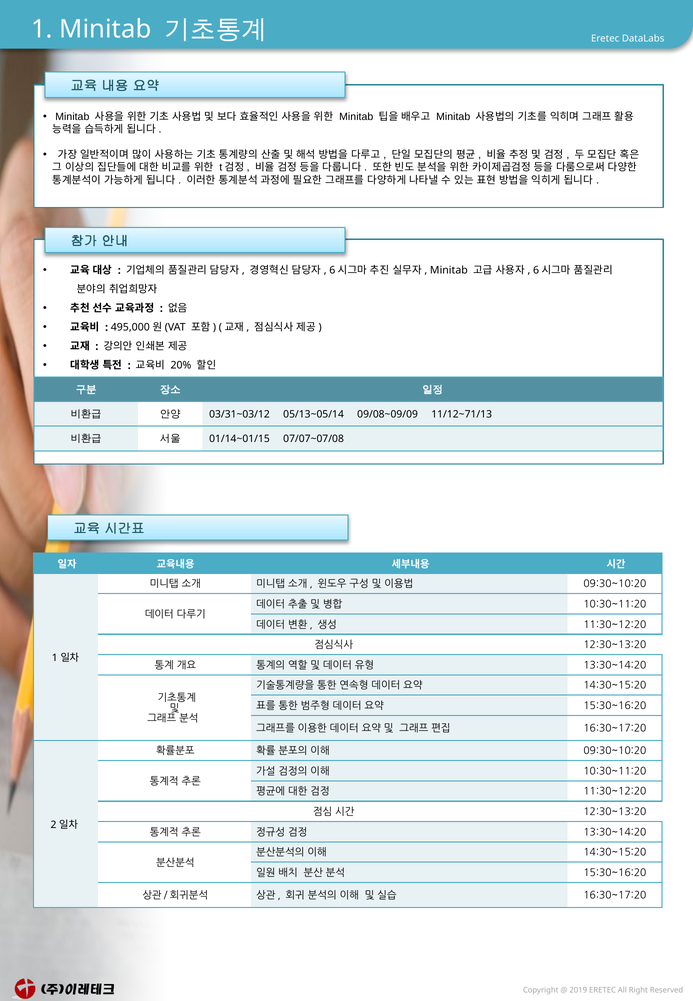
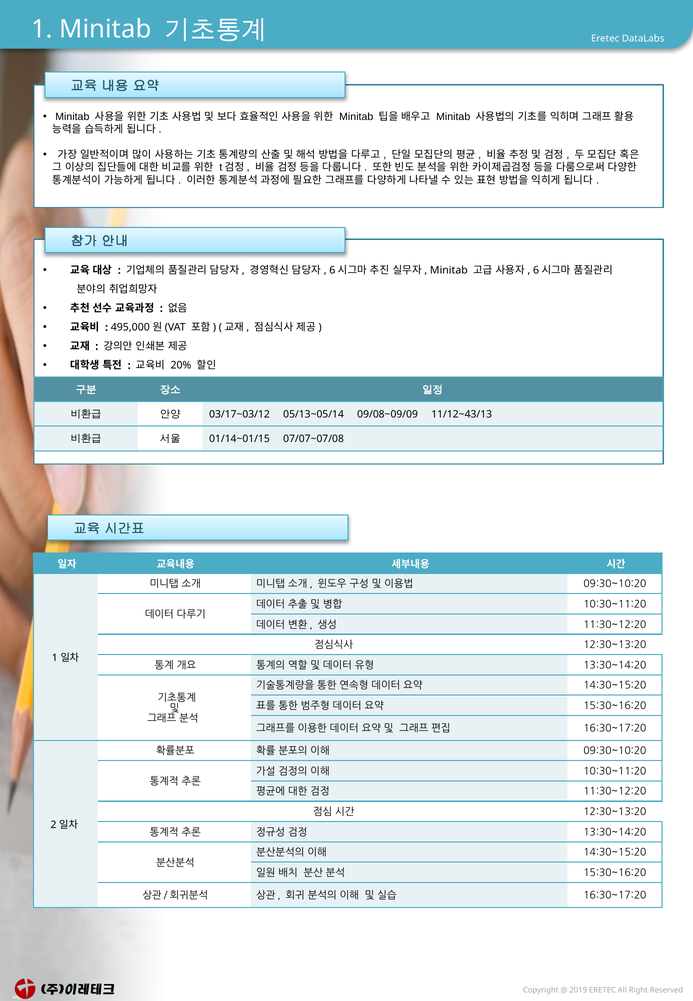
03/31~03/12: 03/31~03/12 -> 03/17~03/12
11/12~71/13: 11/12~71/13 -> 11/12~43/13
